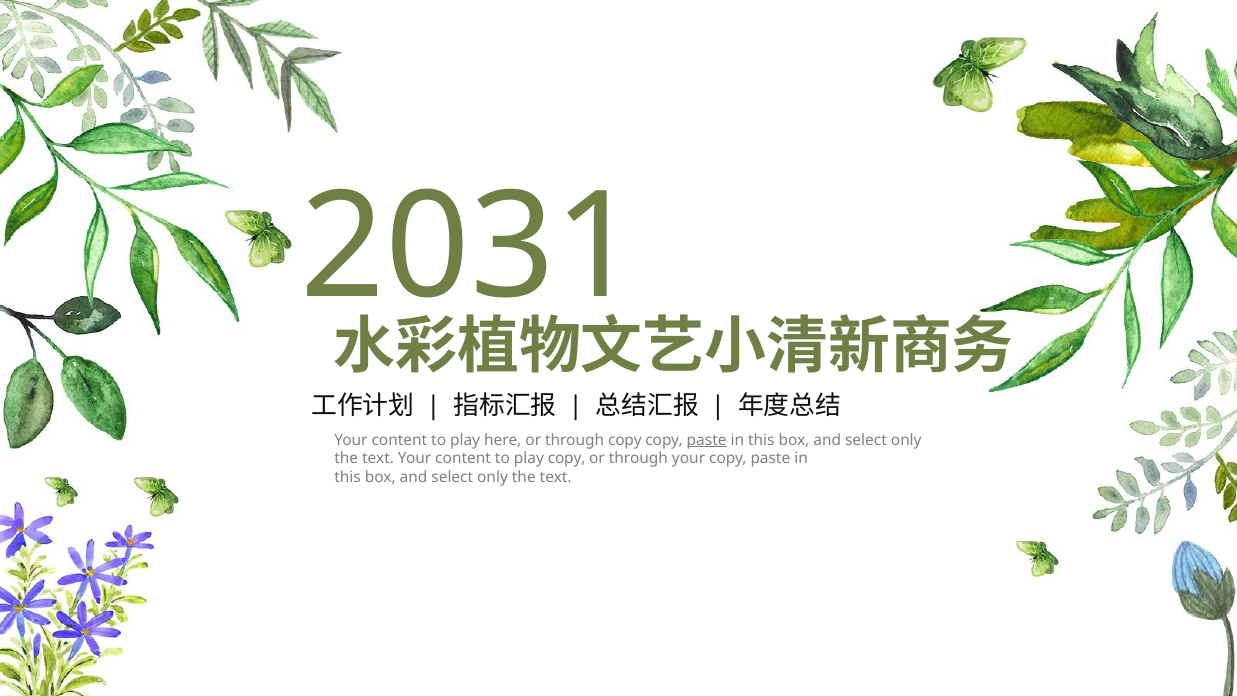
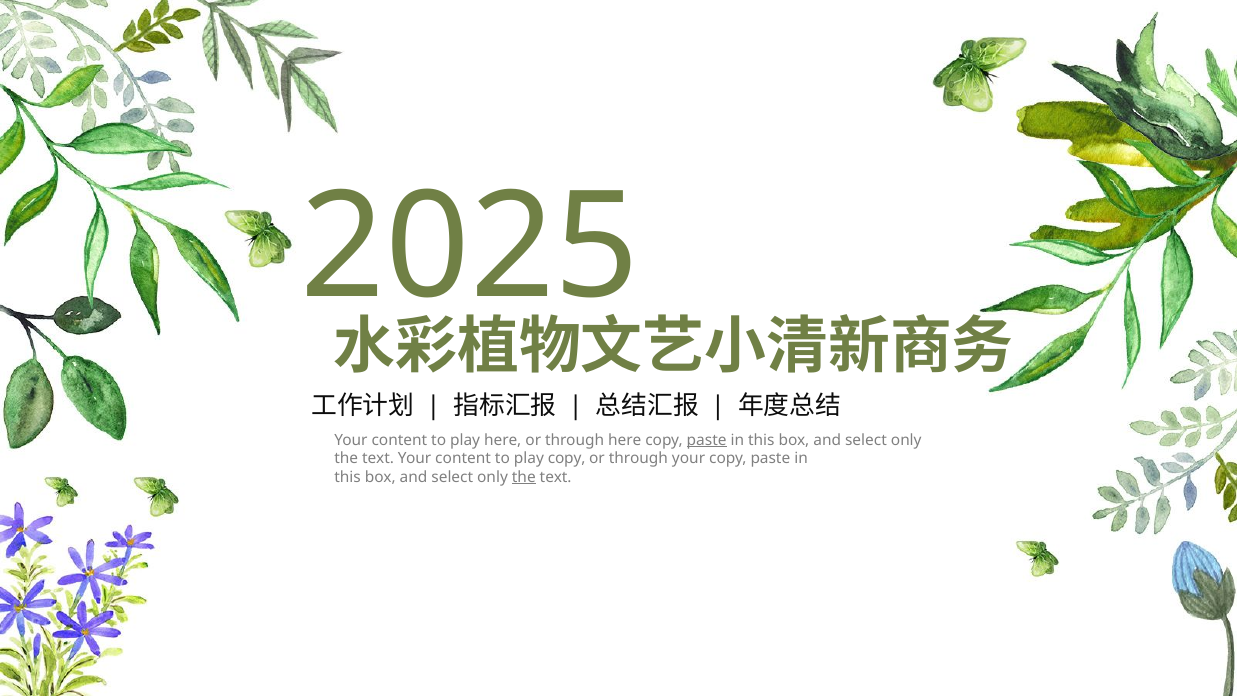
2031: 2031 -> 2025
through copy: copy -> here
the at (524, 477) underline: none -> present
